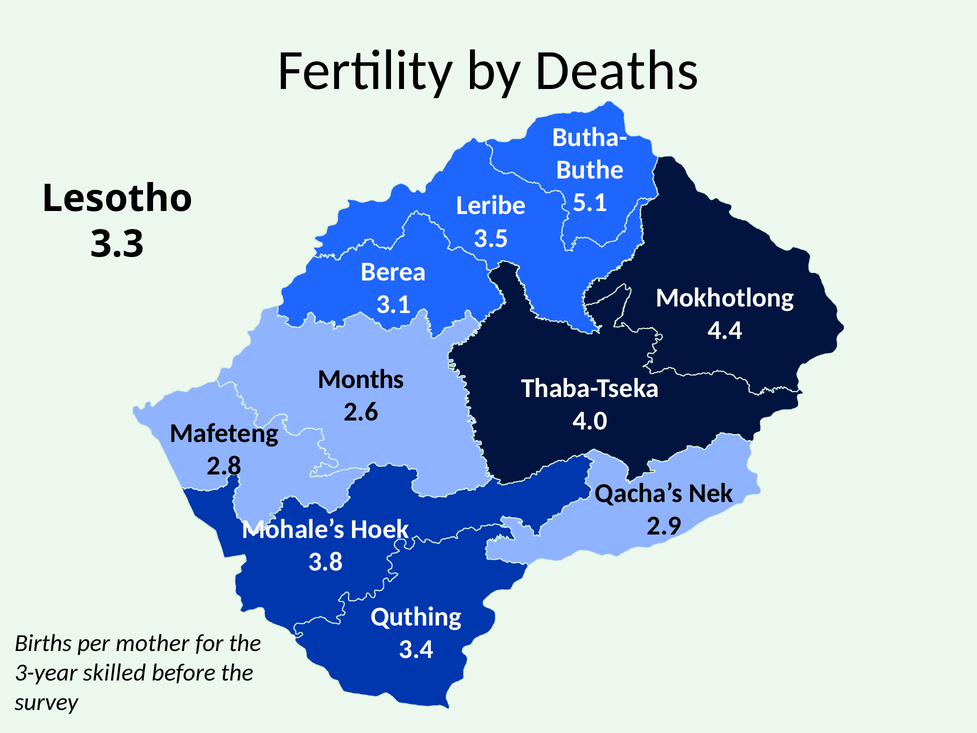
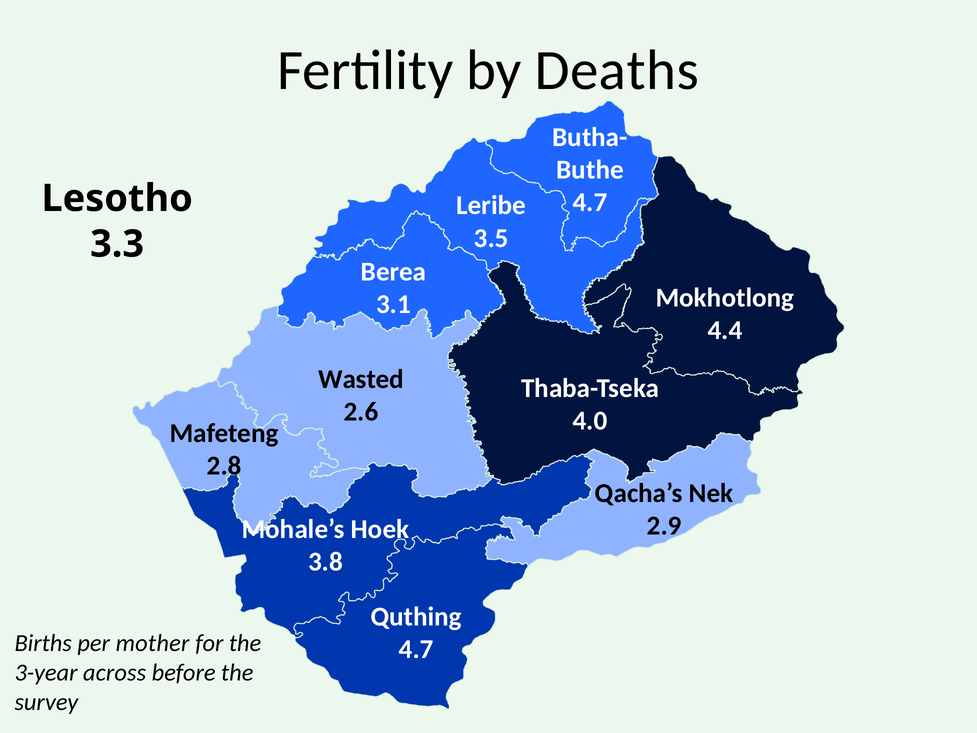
5.1 at (590, 202): 5.1 -> 4.7
Months: Months -> Wasted
3.4 at (416, 649): 3.4 -> 4.7
skilled: skilled -> across
